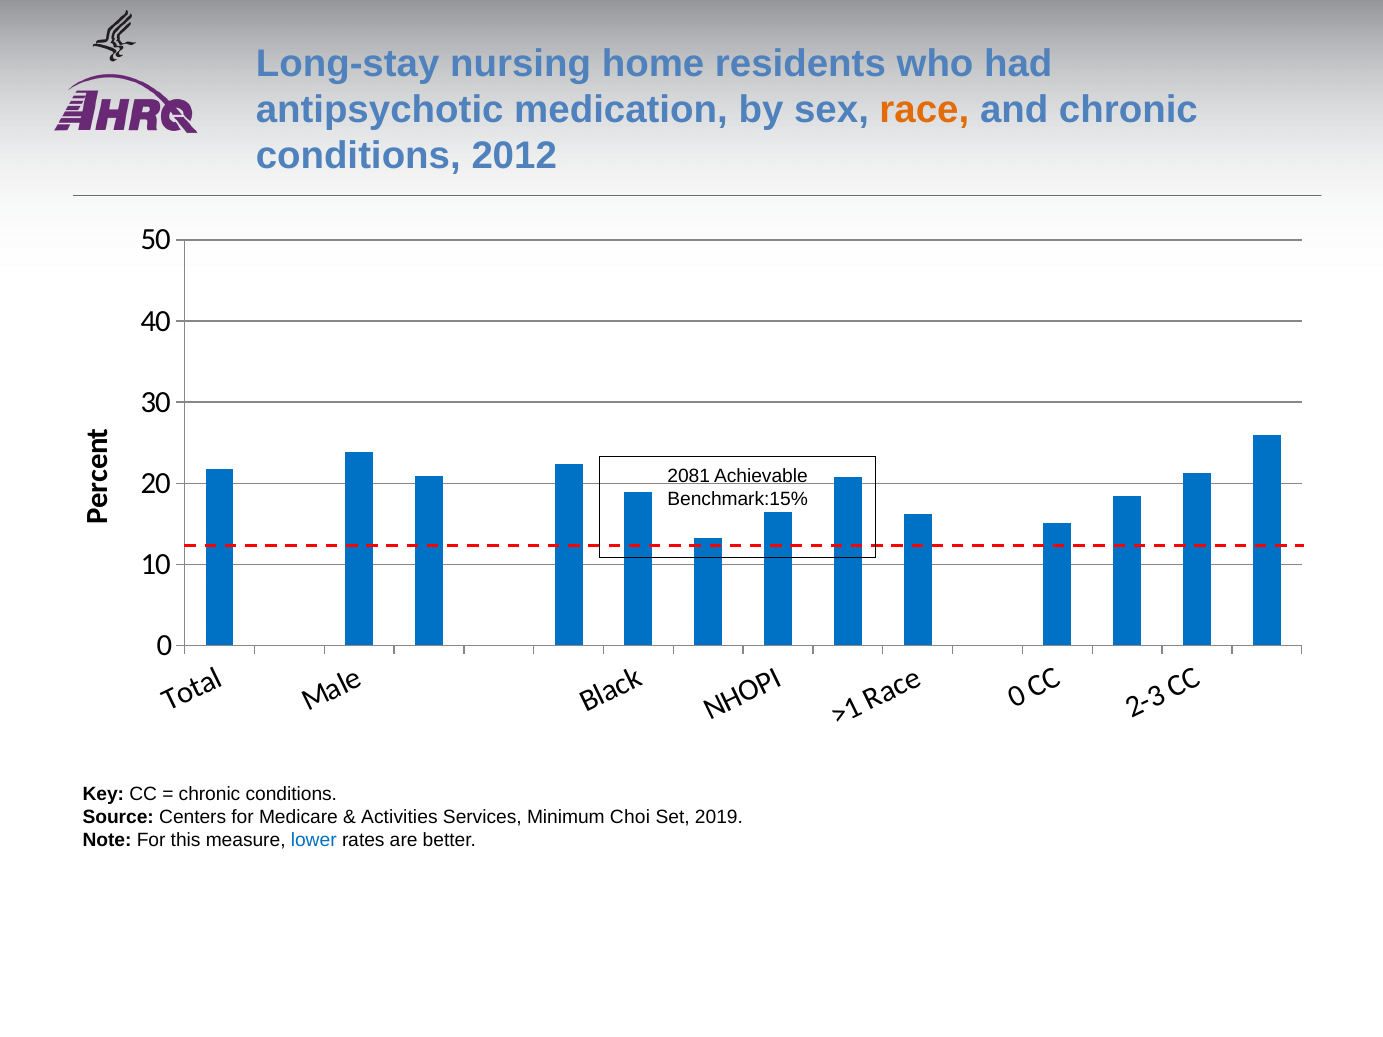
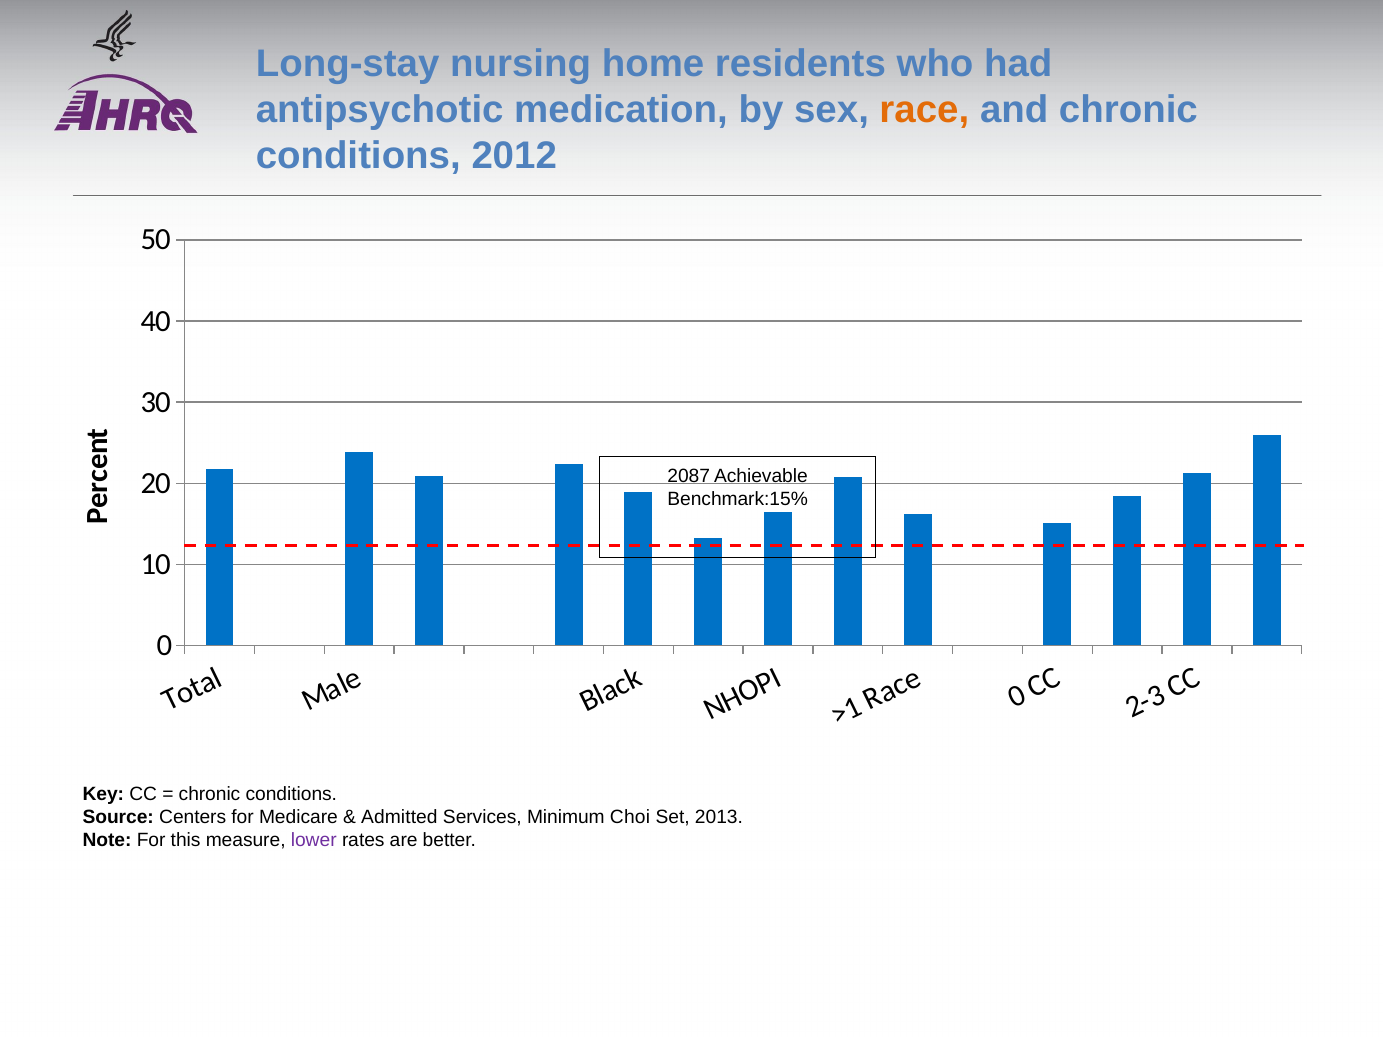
2081: 2081 -> 2087
Activities: Activities -> Admitted
2019: 2019 -> 2013
lower colour: blue -> purple
